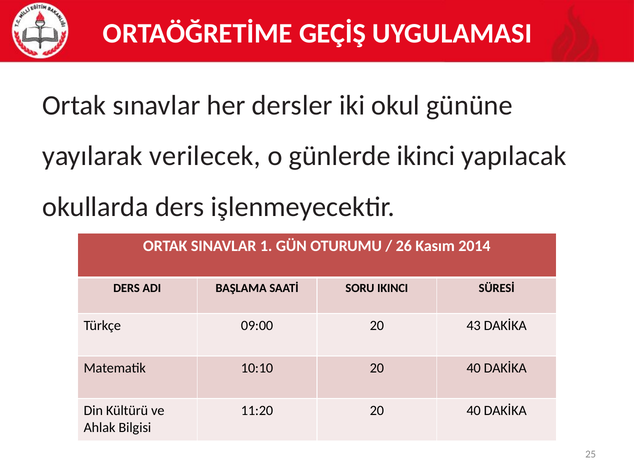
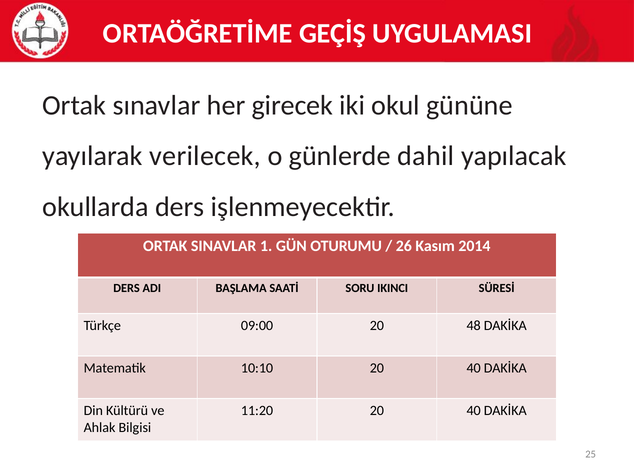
dersler: dersler -> girecek
günlerde ikinci: ikinci -> dahil
43: 43 -> 48
